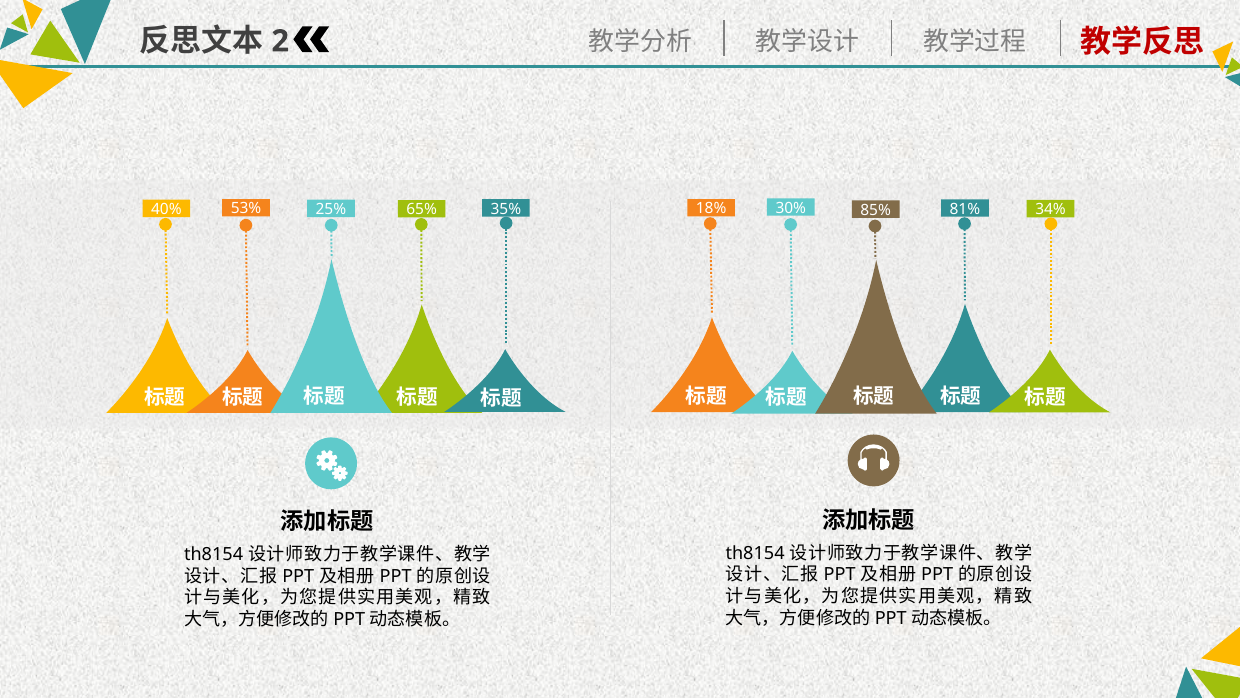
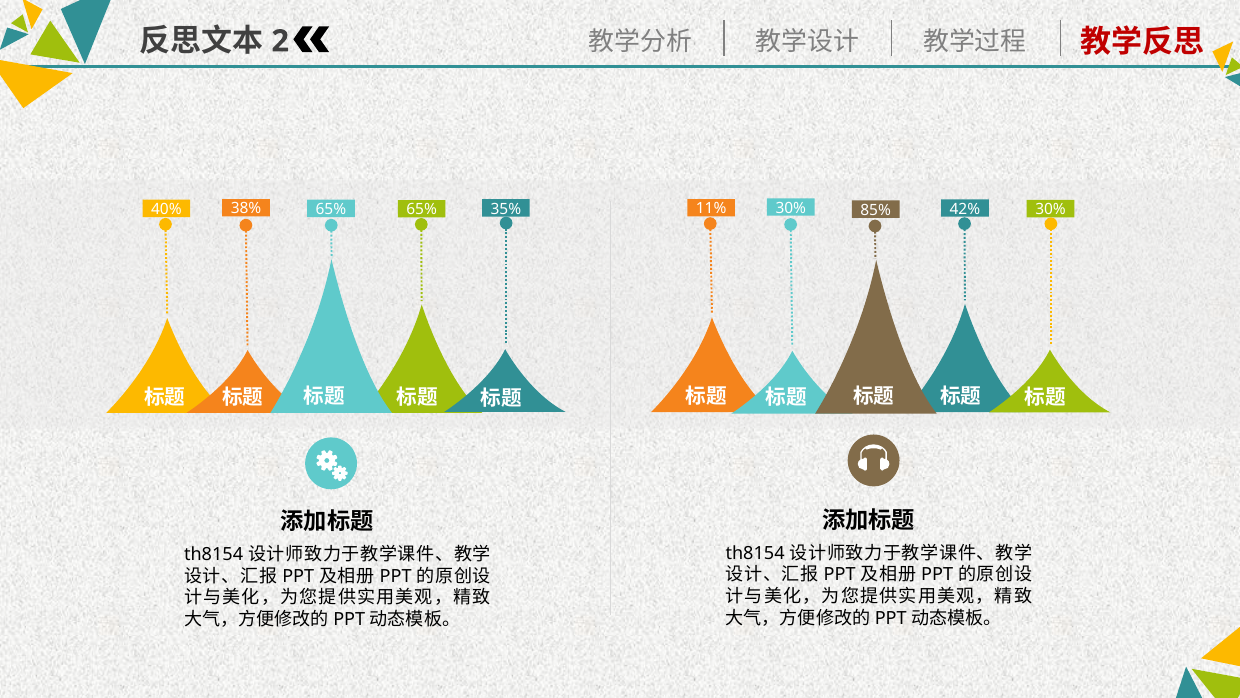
18%: 18% -> 11%
81%: 81% -> 42%
25% at (331, 209): 25% -> 65%
53%: 53% -> 38%
85% 34%: 34% -> 30%
